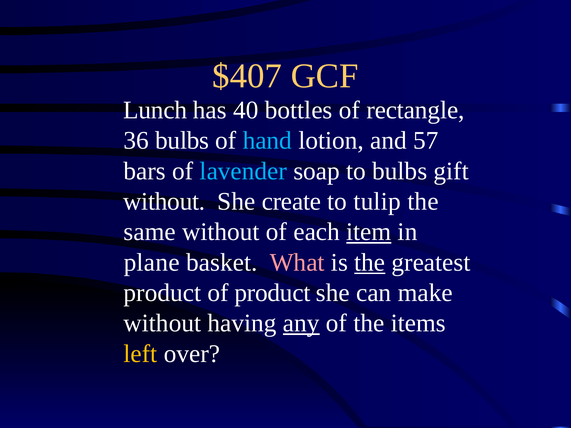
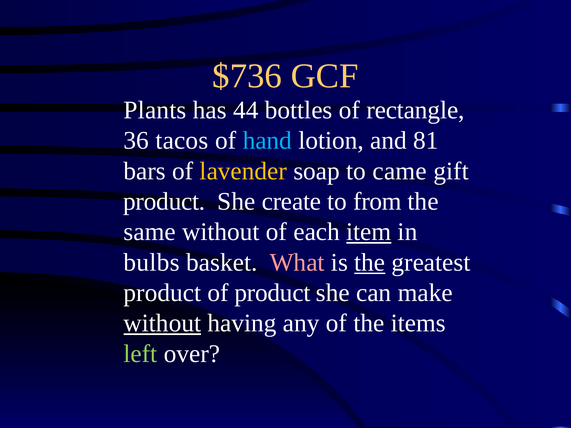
$407: $407 -> $736
Lunch: Lunch -> Plants
40: 40 -> 44
36 bulbs: bulbs -> tacos
57: 57 -> 81
lavender colour: light blue -> yellow
to bulbs: bulbs -> came
without at (164, 202): without -> product
tulip: tulip -> from
plane: plane -> bulbs
without at (162, 323) underline: none -> present
any underline: present -> none
left colour: yellow -> light green
